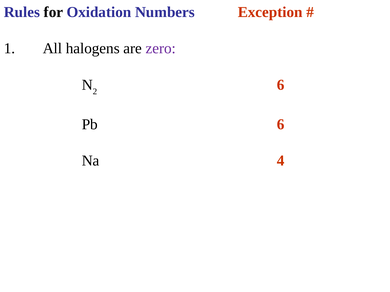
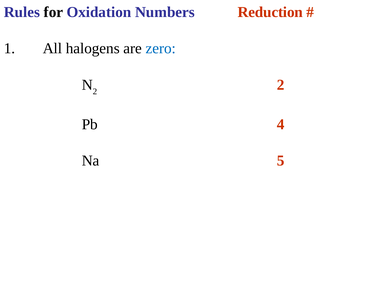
Exception: Exception -> Reduction
zero colour: purple -> blue
6 at (281, 85): 6 -> 2
Pb 6: 6 -> 4
4: 4 -> 5
